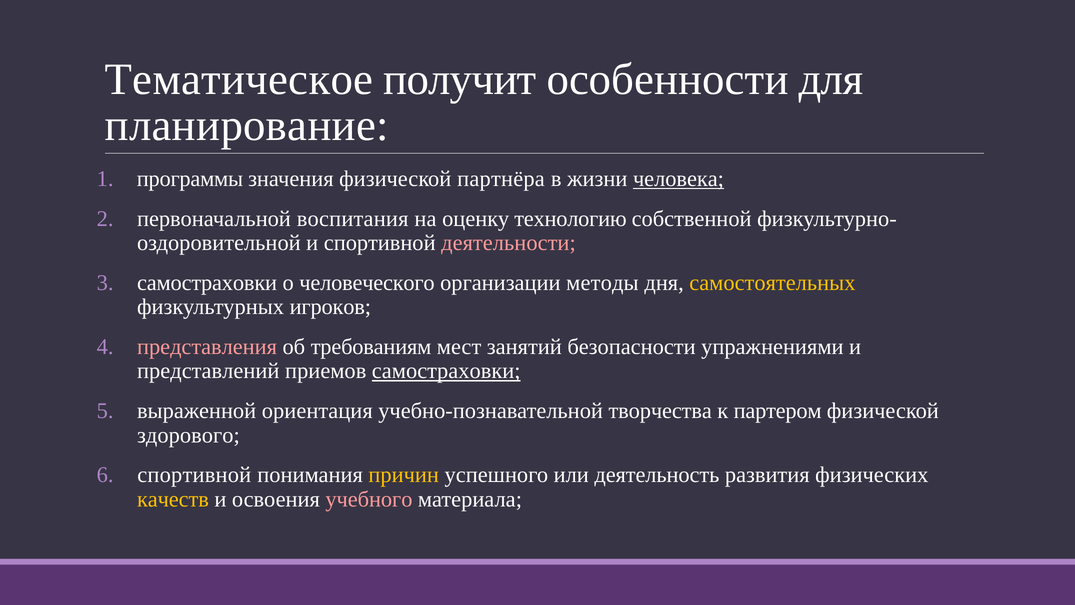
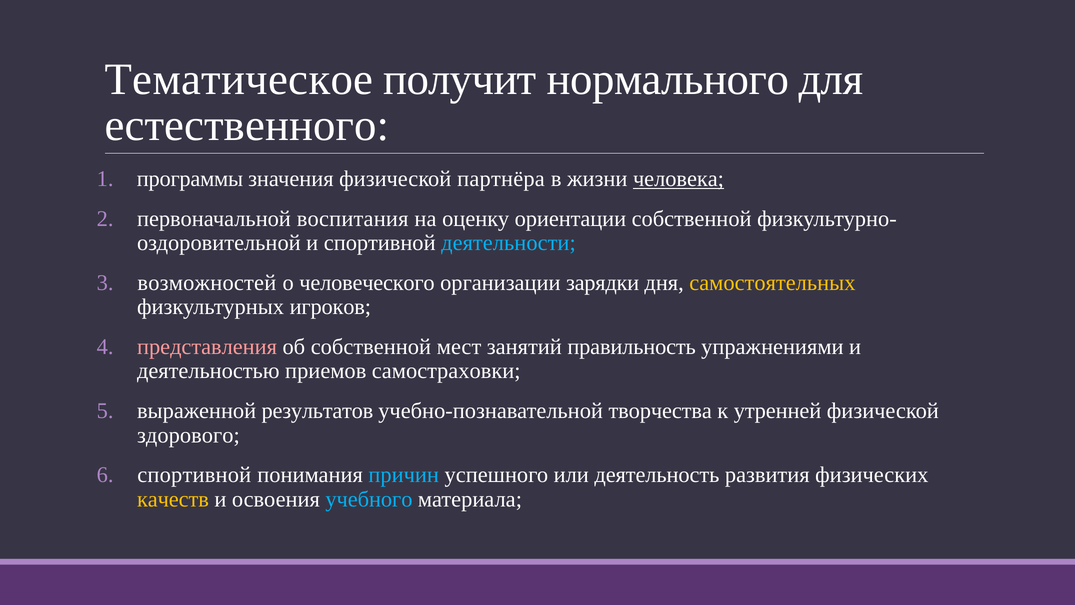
особенности: особенности -> нормального
планирование: планирование -> естественного
технологию: технологию -> ориентации
деятельности colour: pink -> light blue
самостраховки at (207, 283): самостраховки -> возможностей
методы: методы -> зарядки
об требованиям: требованиям -> собственной
безопасности: безопасности -> правильность
представлений: представлений -> деятельностью
самостраховки at (446, 371) underline: present -> none
ориентация: ориентация -> результатов
партером: партером -> утренней
причин colour: yellow -> light blue
учебного colour: pink -> light blue
